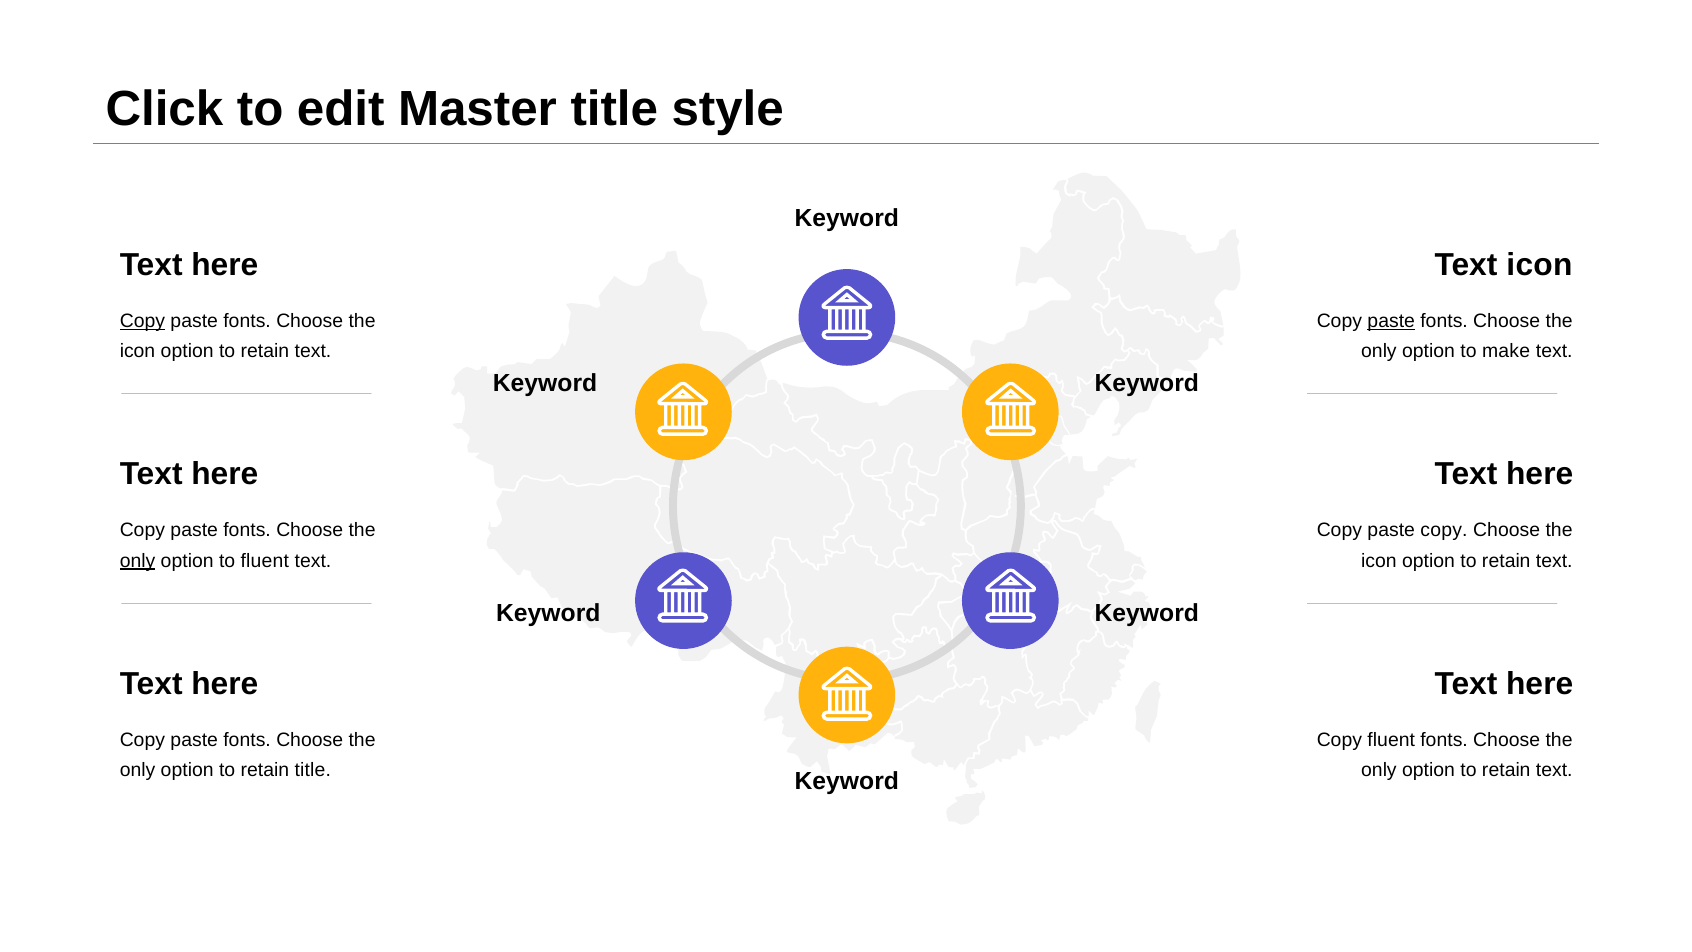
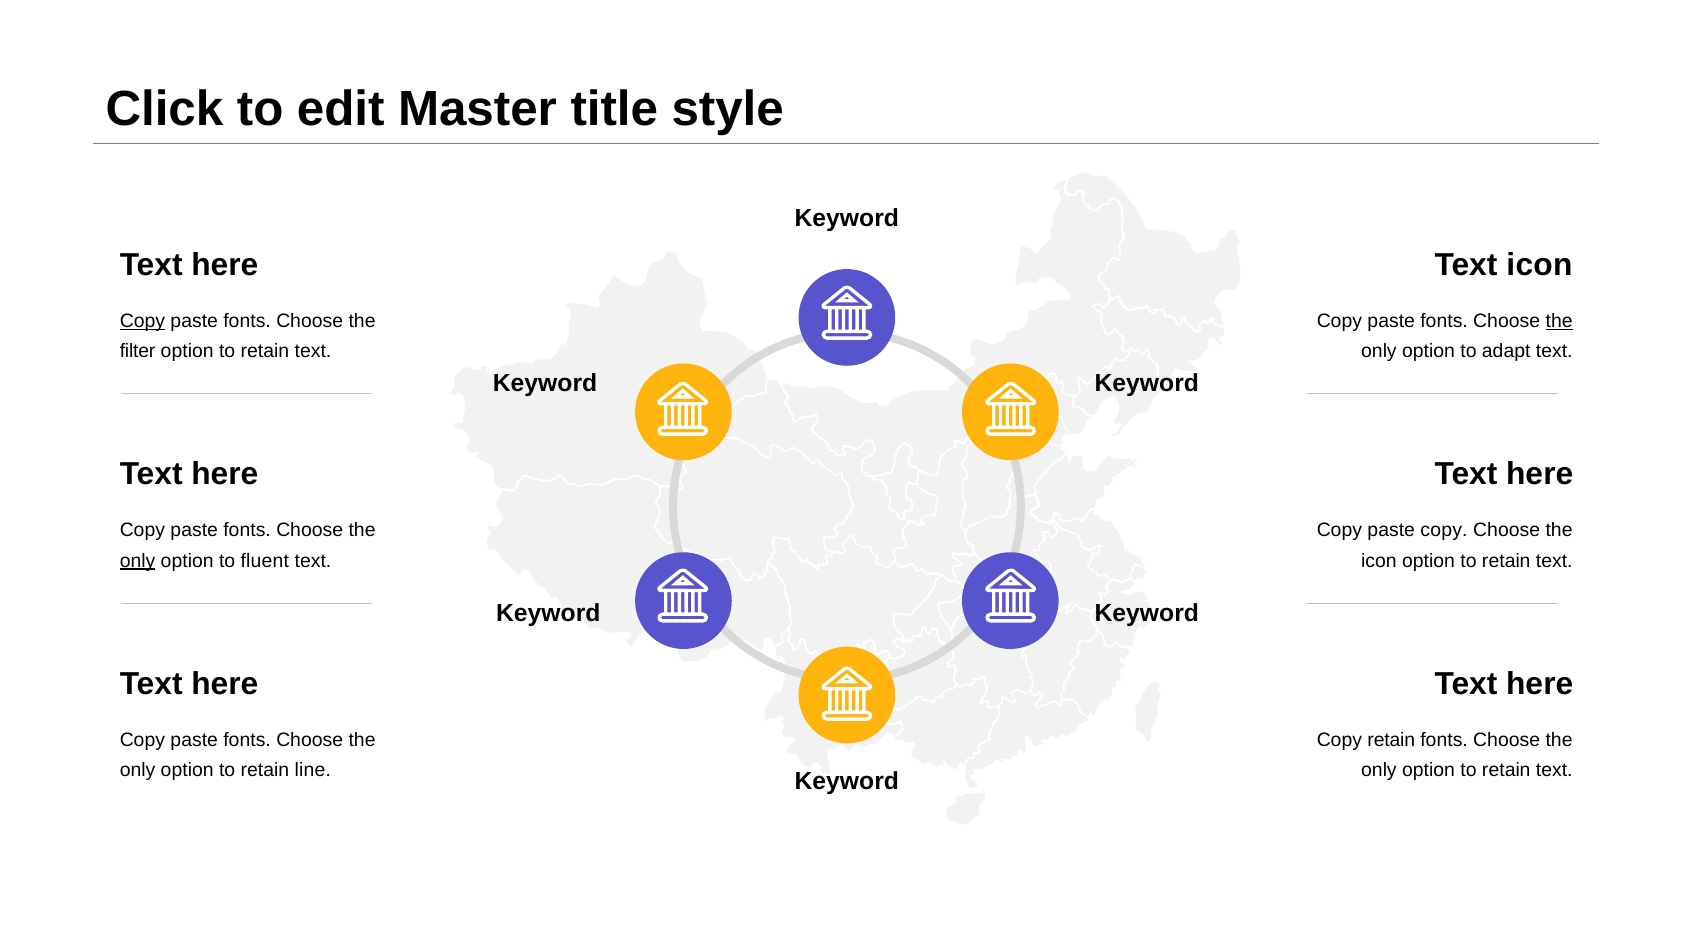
paste at (1391, 321) underline: present -> none
the at (1559, 321) underline: none -> present
icon at (138, 351): icon -> filter
make: make -> adapt
Copy fluent: fluent -> retain
retain title: title -> line
